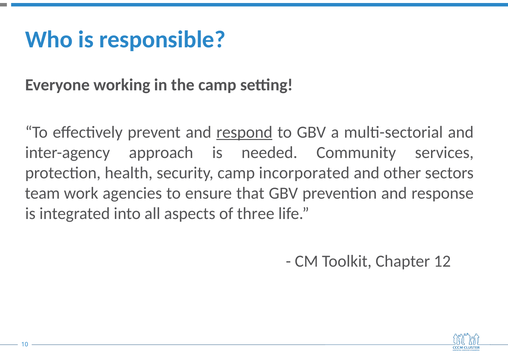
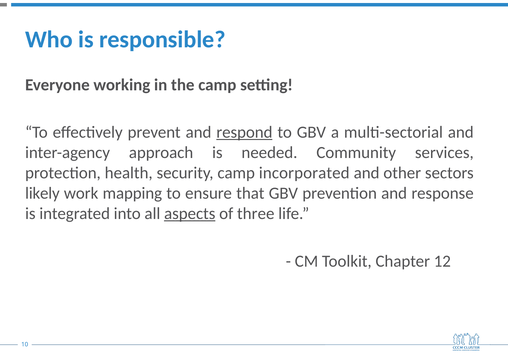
team: team -> likely
agencies: agencies -> mapping
aspects underline: none -> present
